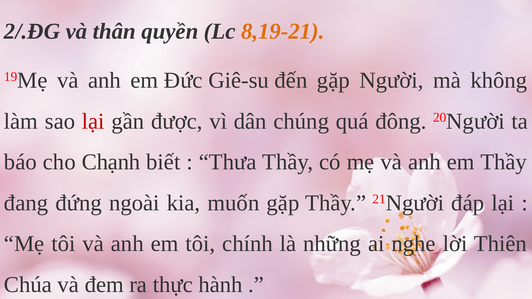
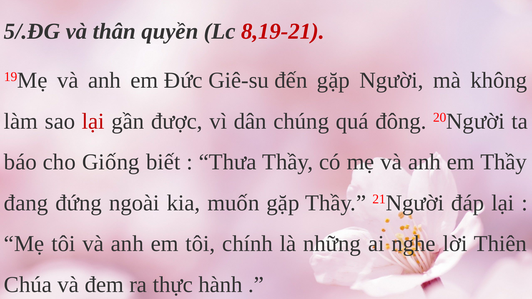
2/.ĐG: 2/.ĐG -> 5/.ĐG
8,19-21 colour: orange -> red
Chạnh: Chạnh -> Giống
